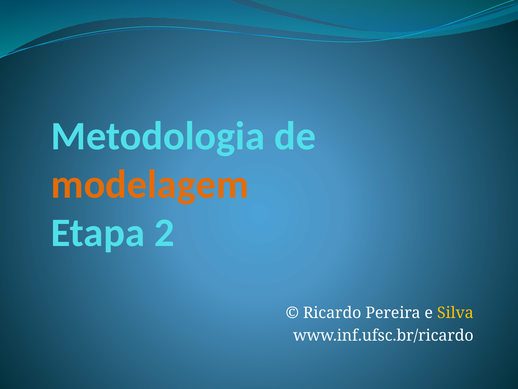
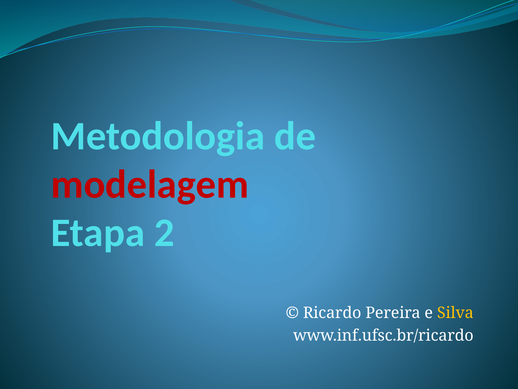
modelagem colour: orange -> red
